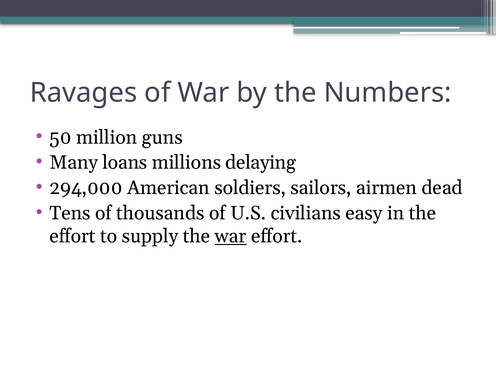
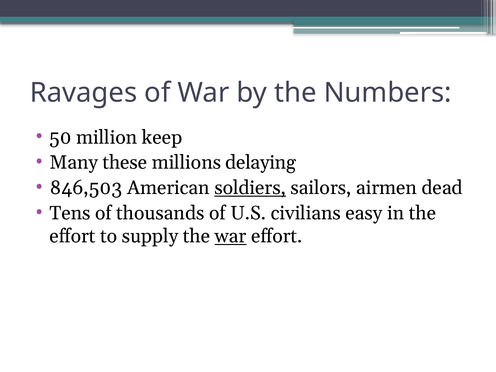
guns: guns -> keep
loans: loans -> these
294,000: 294,000 -> 846,503
soldiers underline: none -> present
